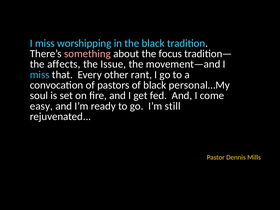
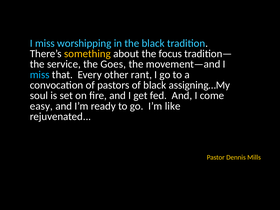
something colour: pink -> yellow
affects: affects -> service
Issue: Issue -> Goes
personal…My: personal…My -> assigning…My
still: still -> like
